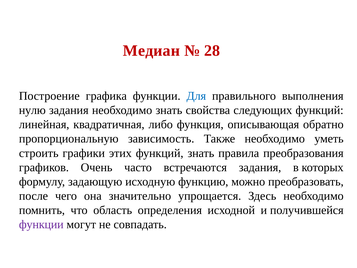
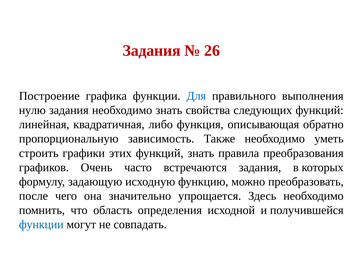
Медиан at (151, 51): Медиан -> Задания
28: 28 -> 26
функции at (41, 224) colour: purple -> blue
